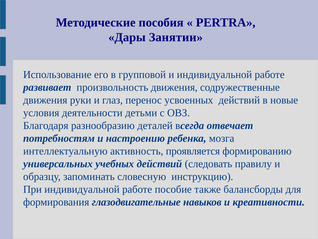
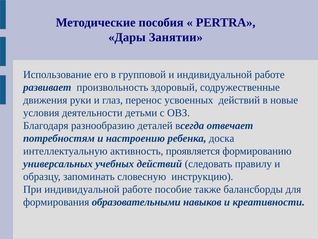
произвольность движения: движения -> здоровый
мозга: мозга -> доска
глазодвигательные: глазодвигательные -> образовательными
